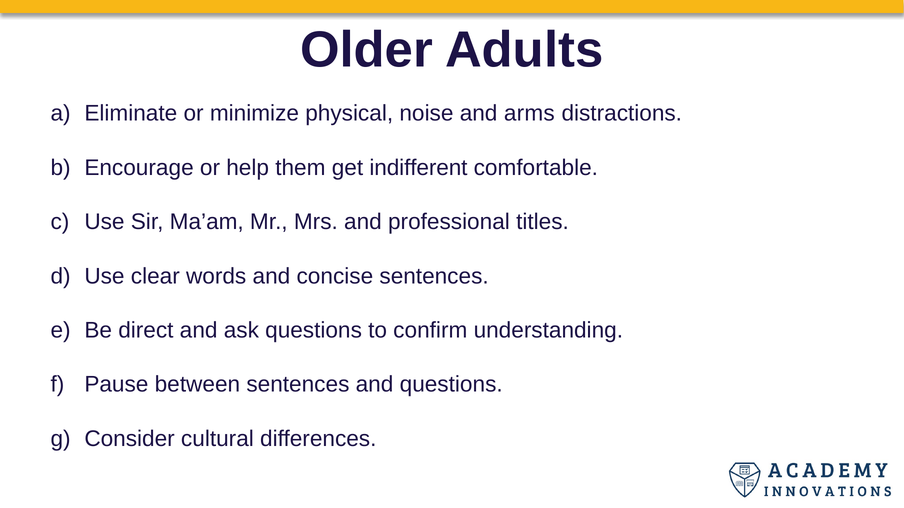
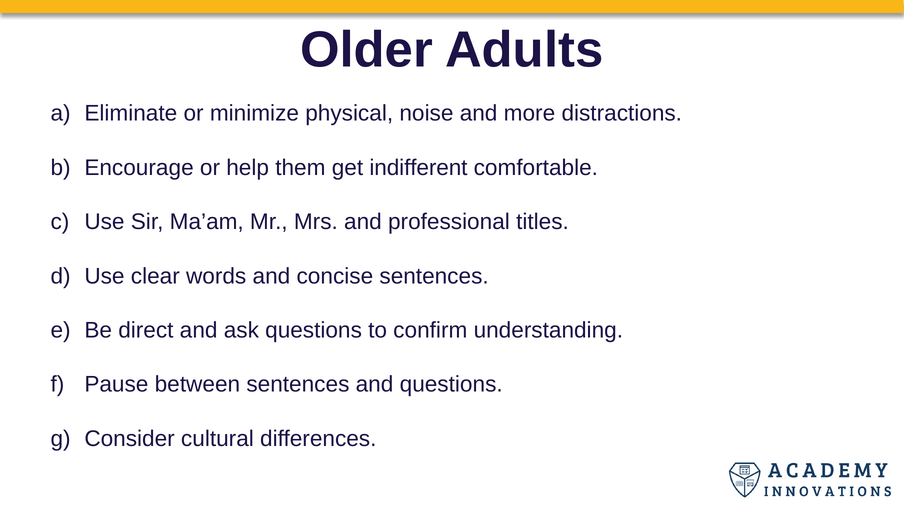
arms: arms -> more
